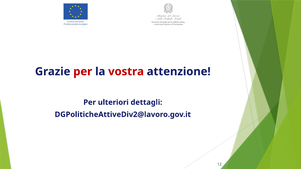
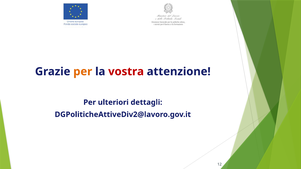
per at (83, 72) colour: red -> orange
